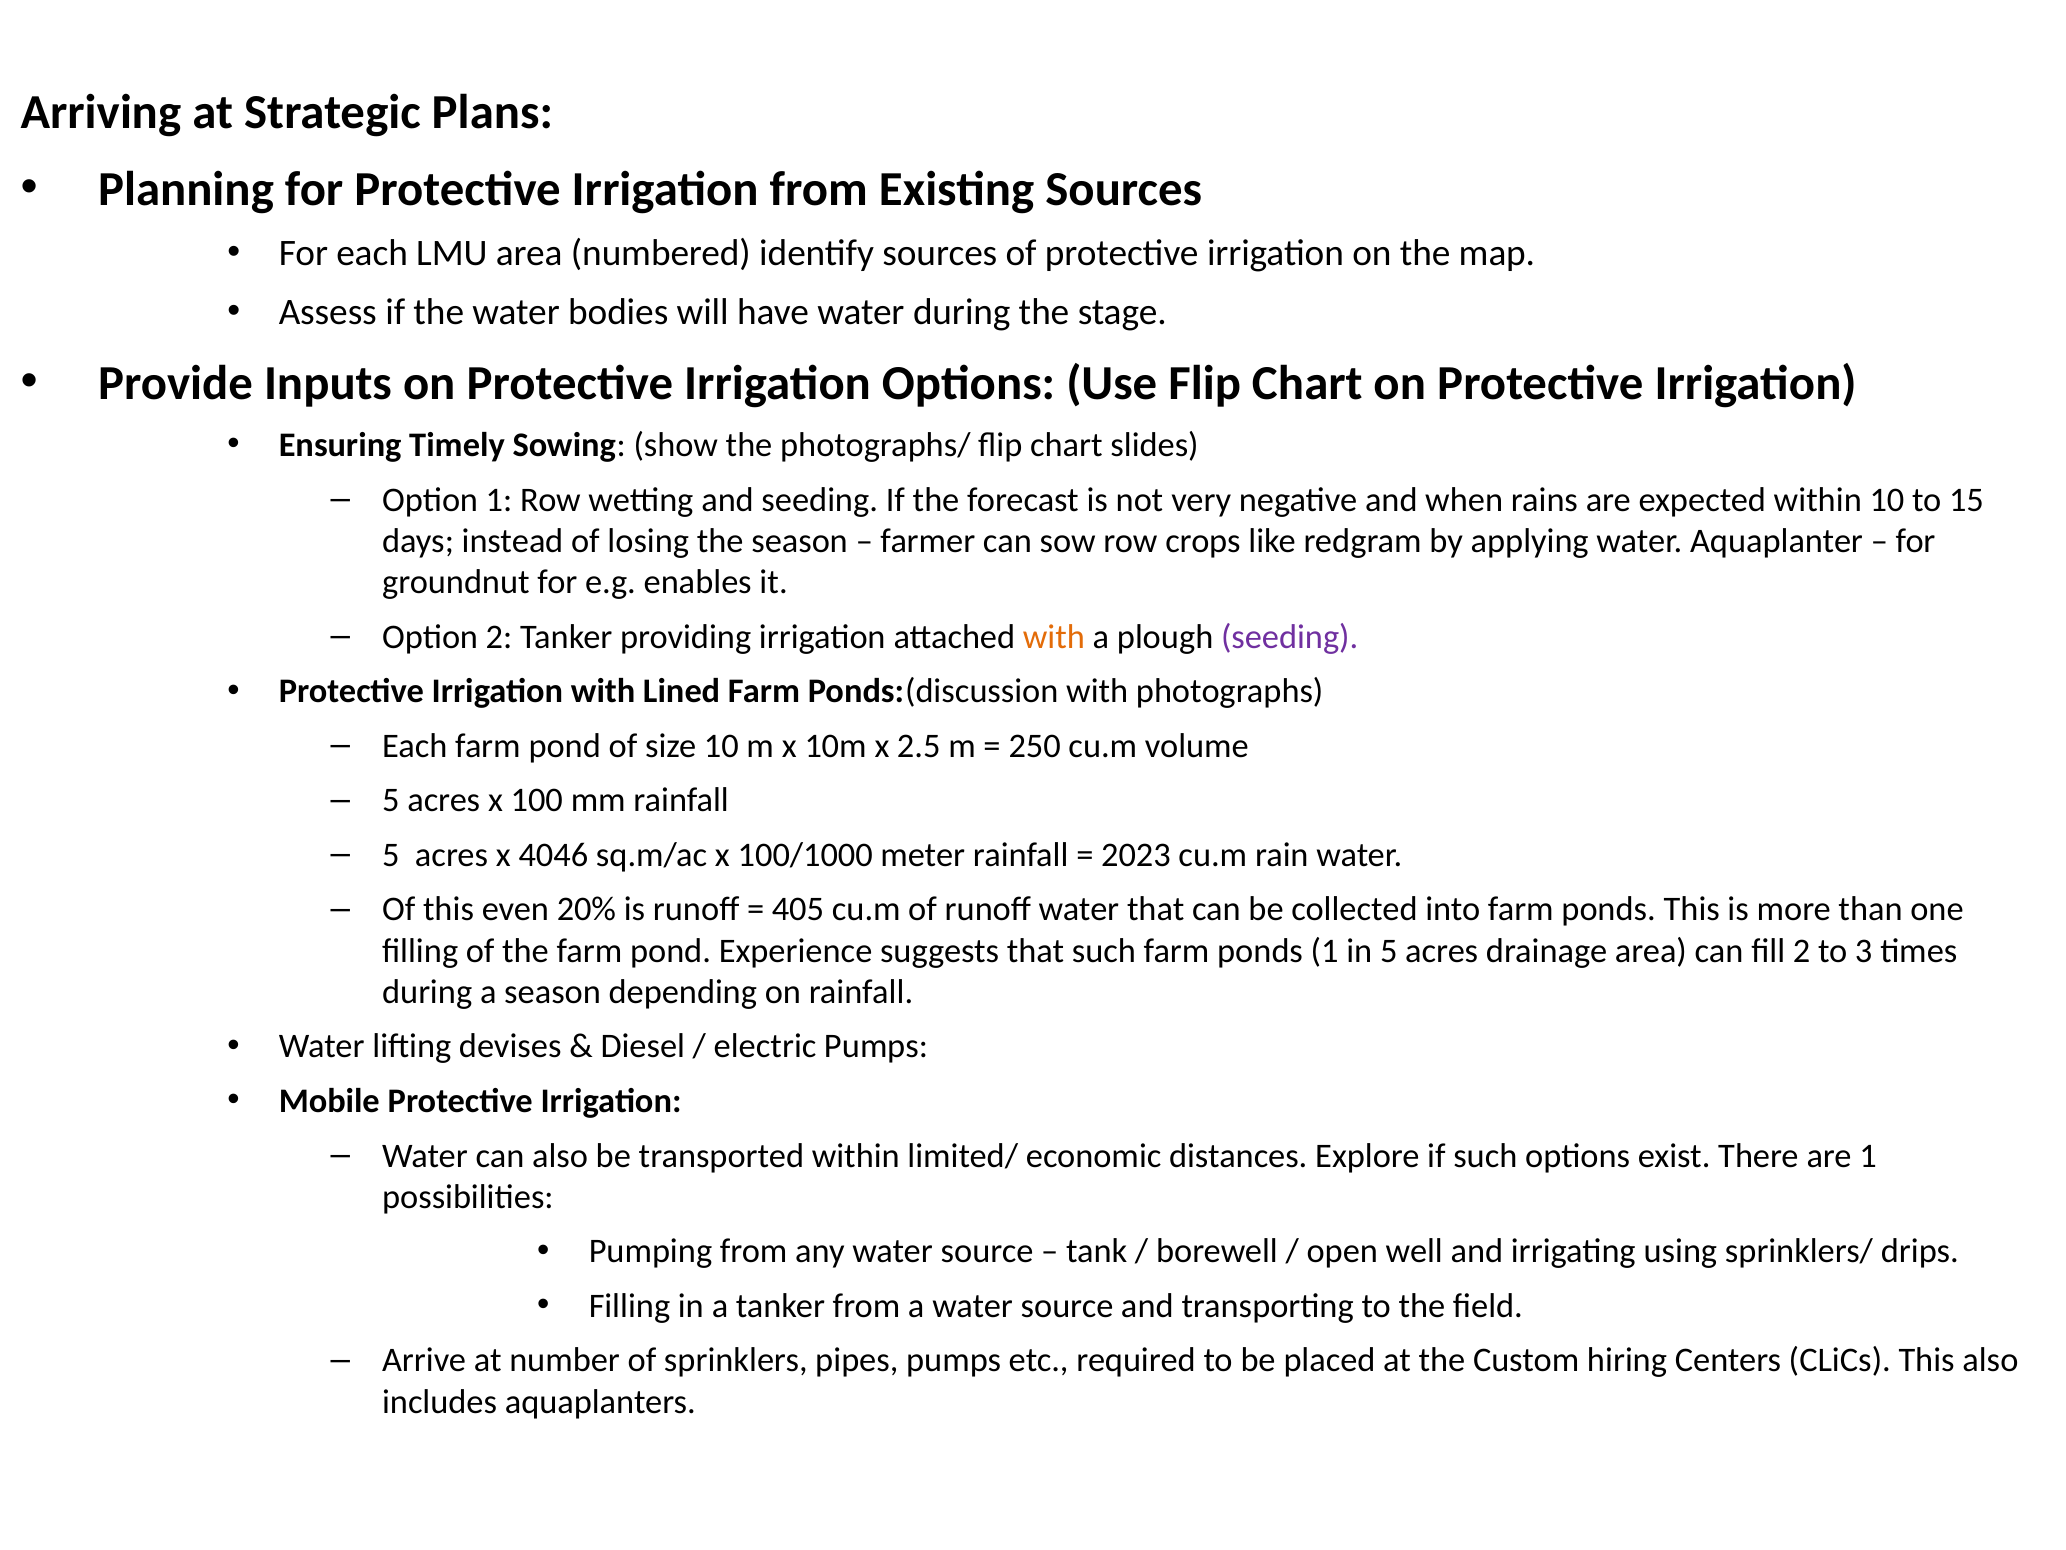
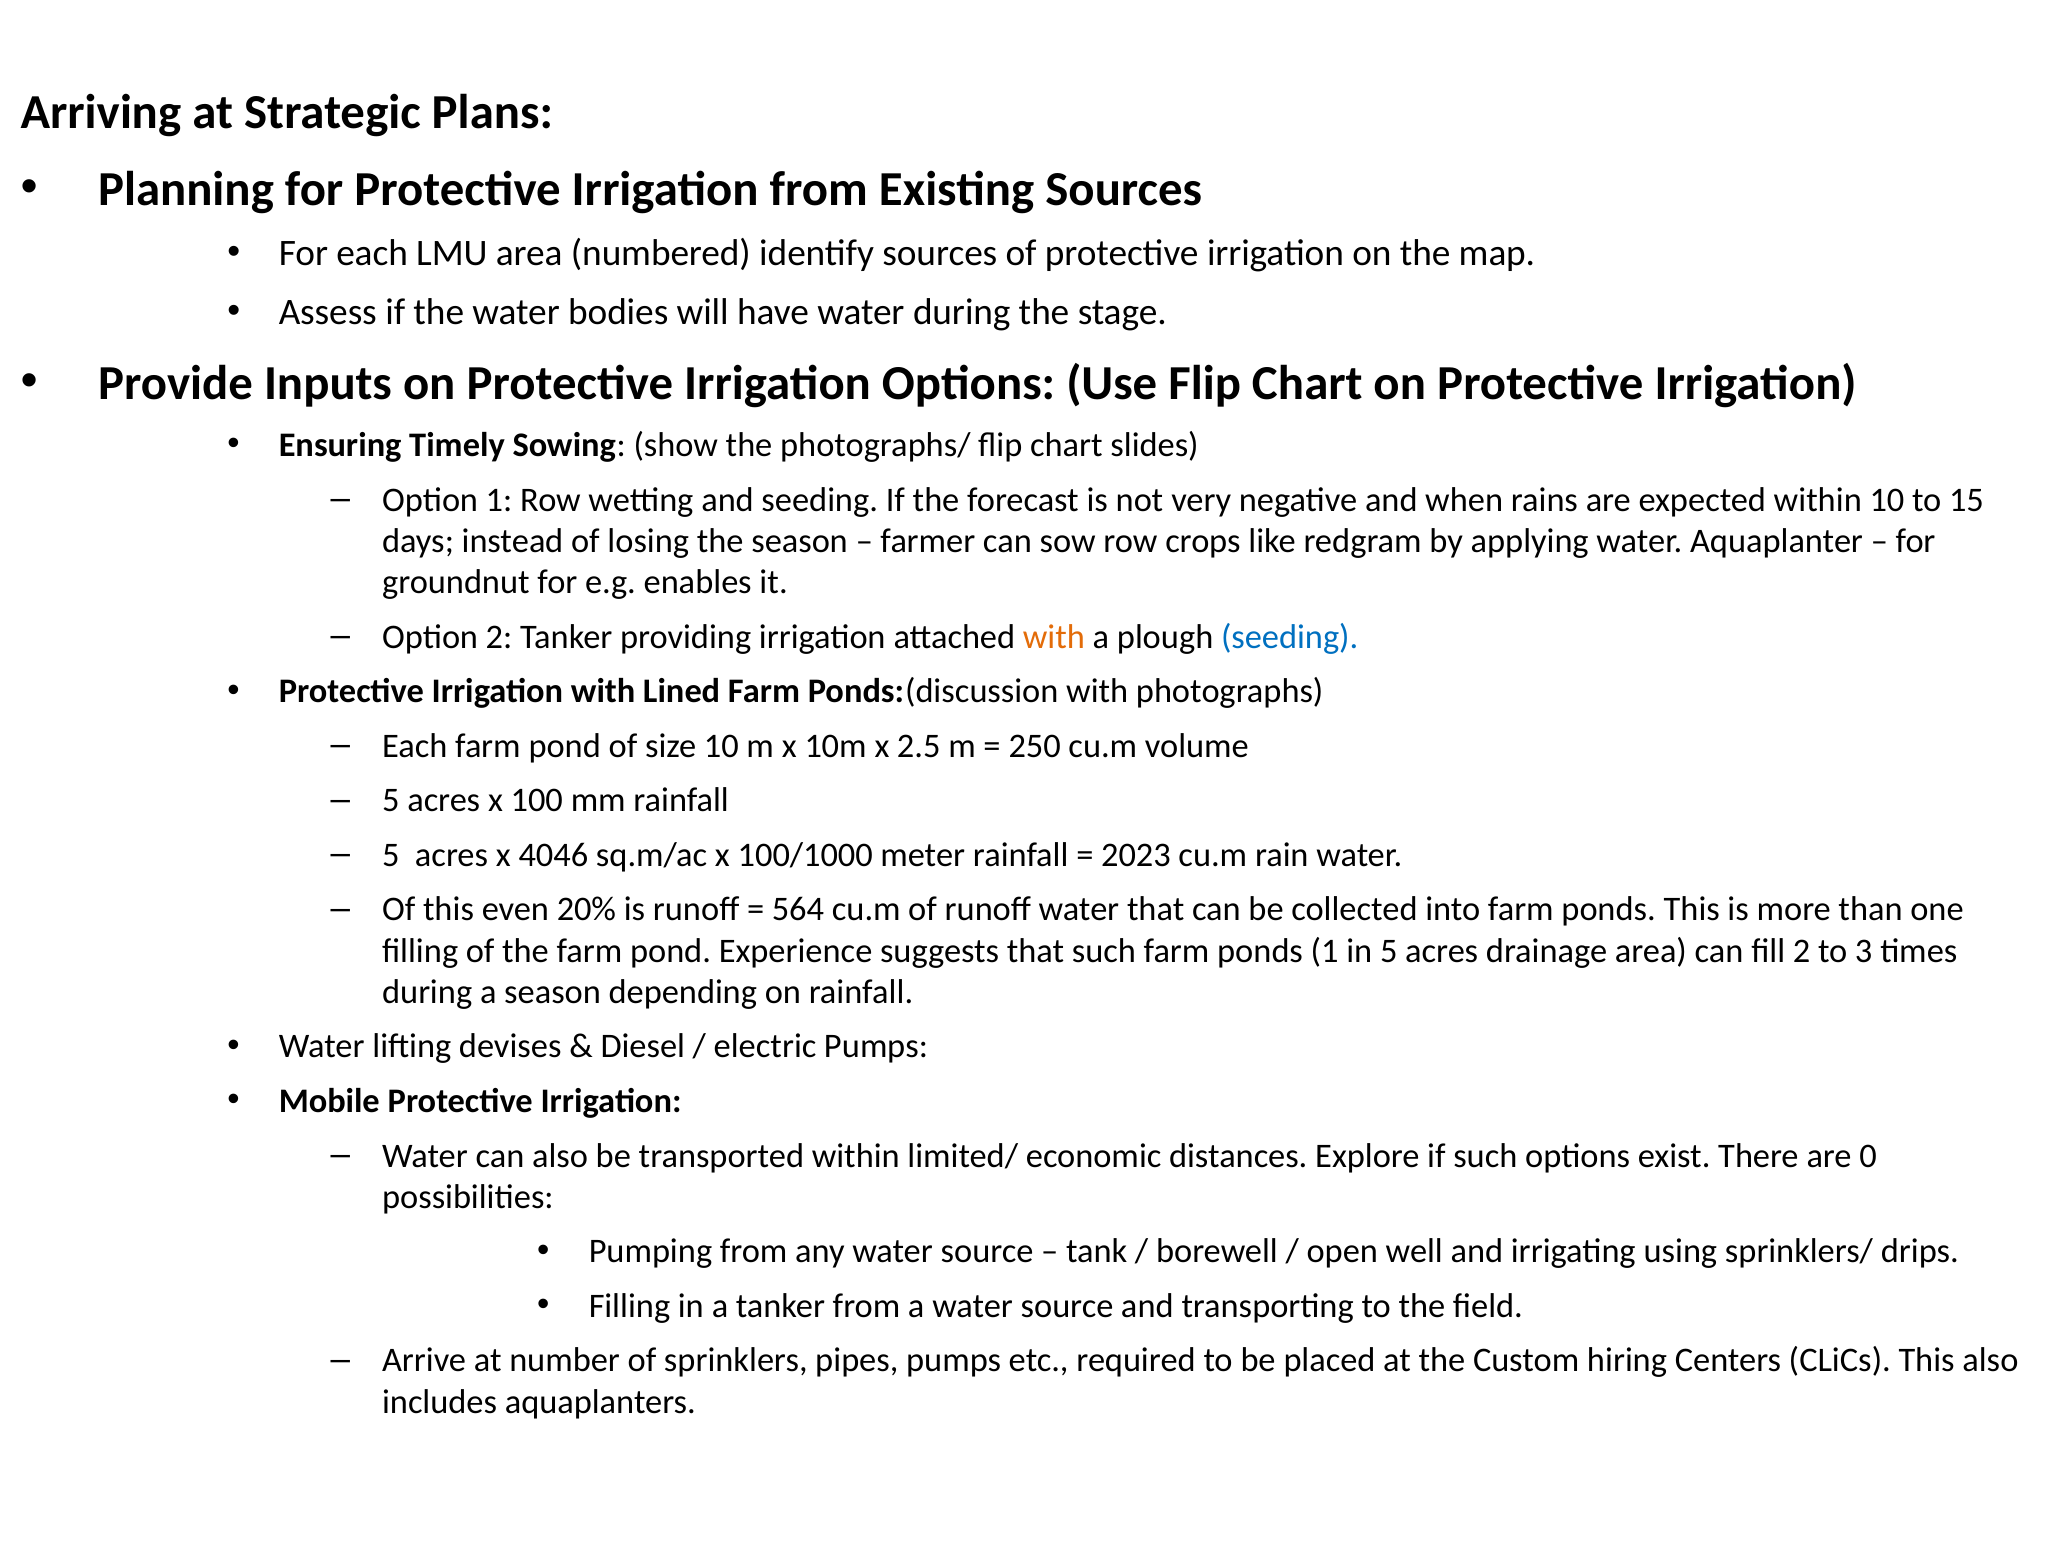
seeding at (1290, 637) colour: purple -> blue
405: 405 -> 564
are 1: 1 -> 0
